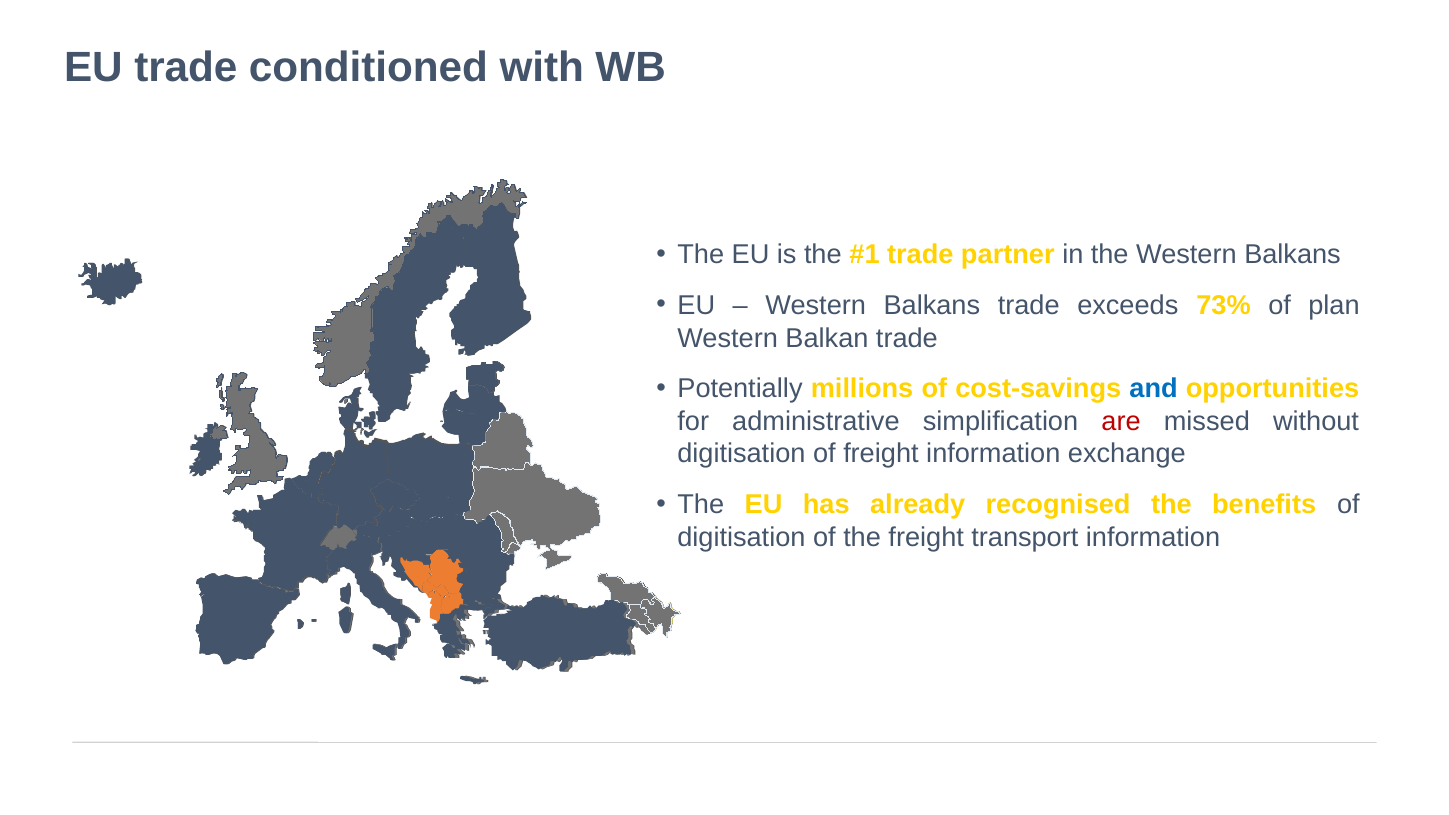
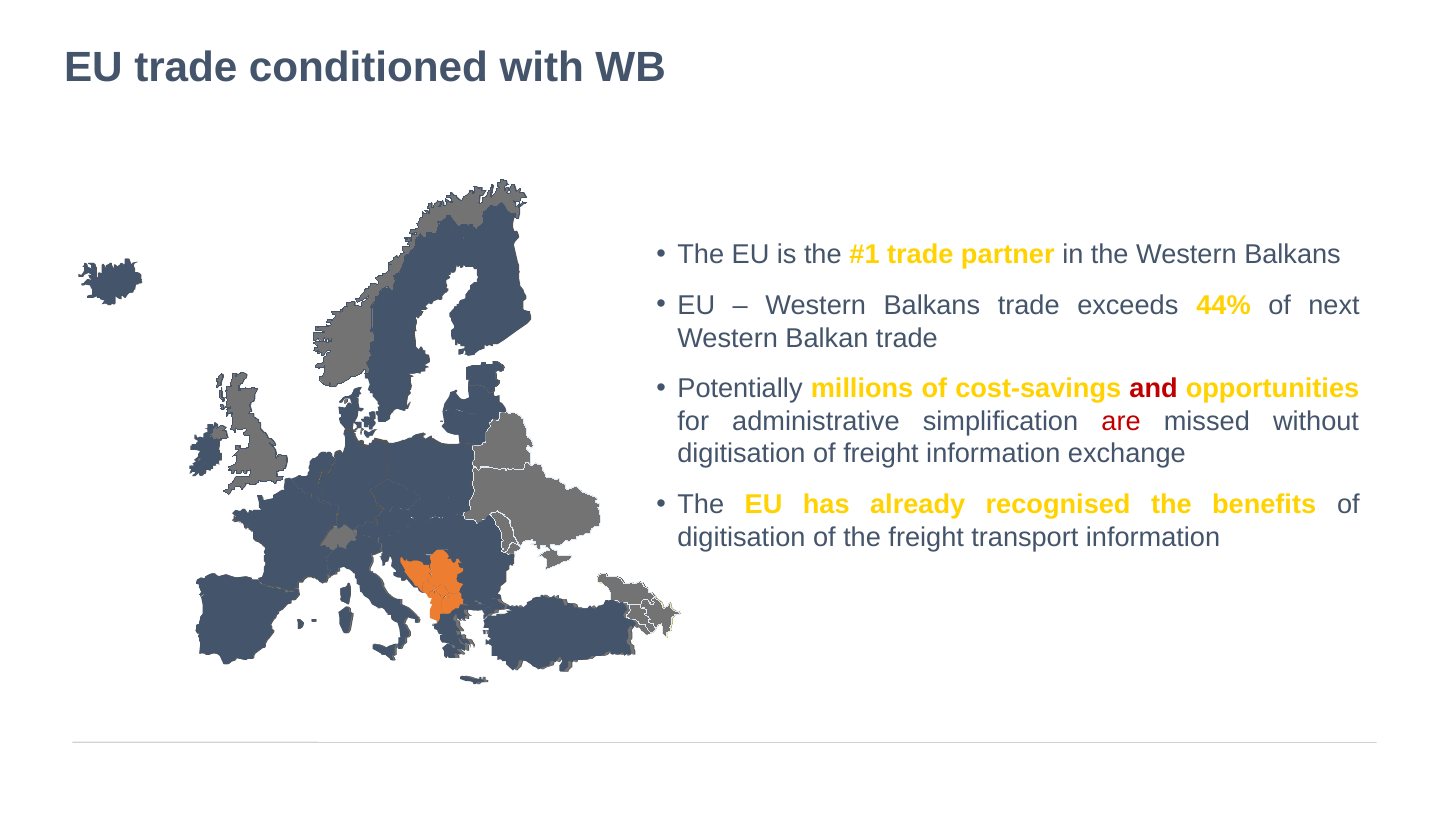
73%: 73% -> 44%
plan: plan -> next
and colour: blue -> red
